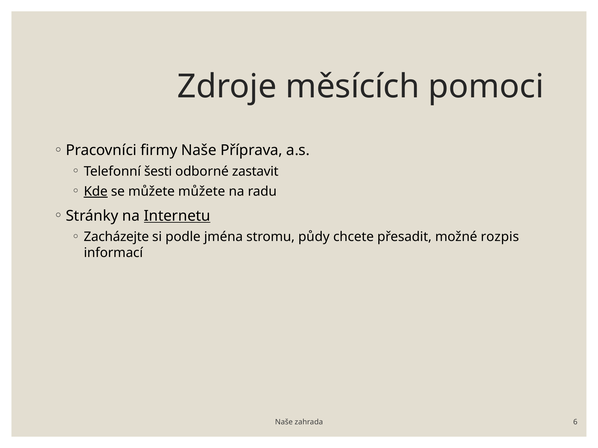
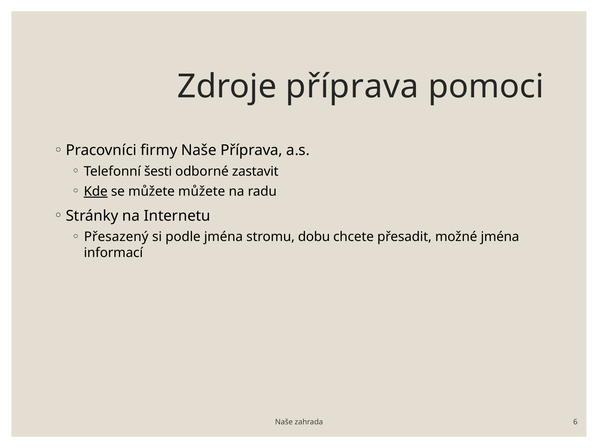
Zdroje měsících: měsících -> příprava
Internetu underline: present -> none
Zacházejte: Zacházejte -> Přesazený
půdy: půdy -> dobu
možné rozpis: rozpis -> jména
